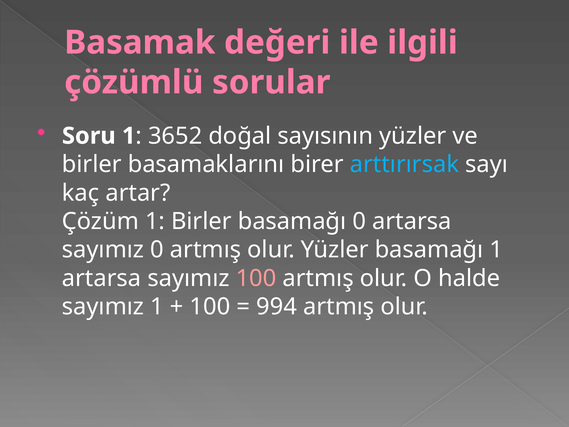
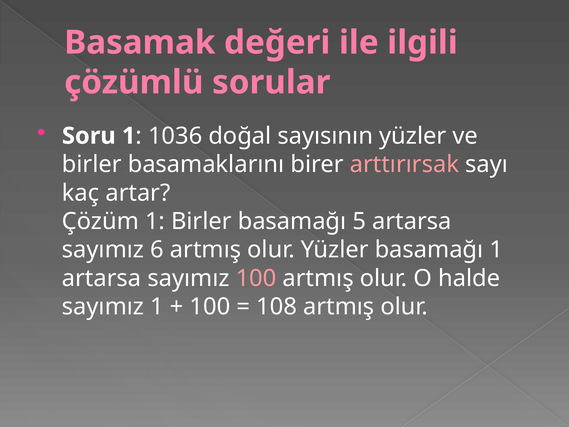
3652: 3652 -> 1036
arttırırsak colour: light blue -> pink
basamağı 0: 0 -> 5
sayımız 0: 0 -> 6
994: 994 -> 108
